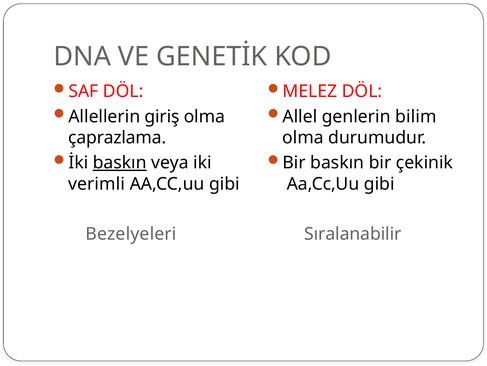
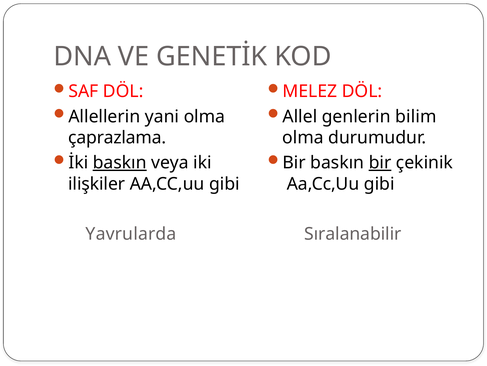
giriş: giriş -> yani
bir at (380, 162) underline: none -> present
verimli: verimli -> ilişkiler
Bezelyeleri: Bezelyeleri -> Yavrularda
